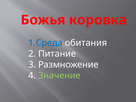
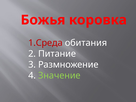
1.Среда colour: blue -> red
